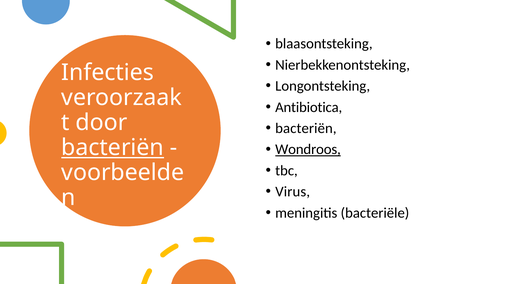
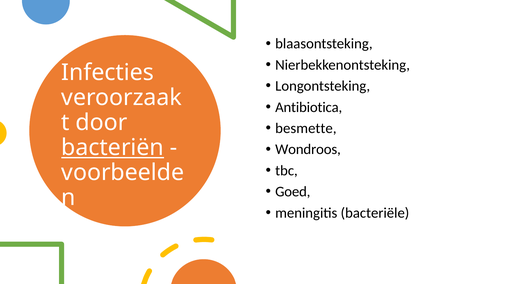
bacteriën at (306, 128): bacteriën -> besmette
Wondroos underline: present -> none
Virus: Virus -> Goed
